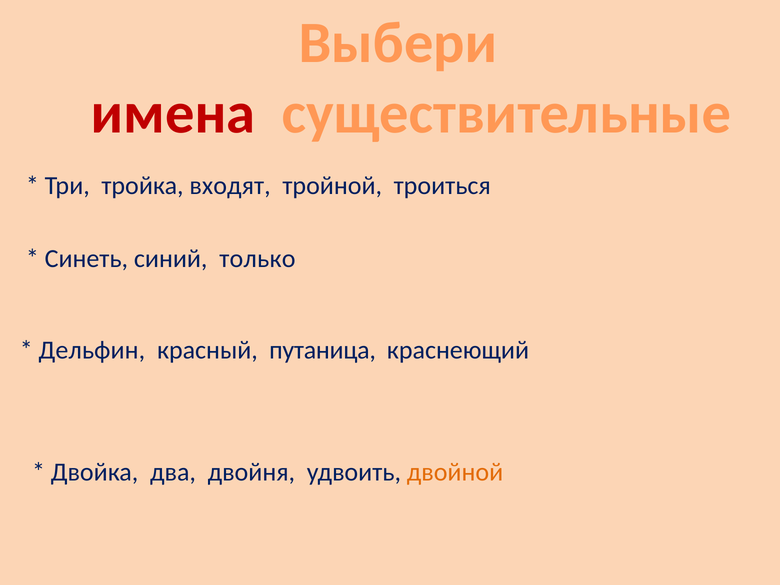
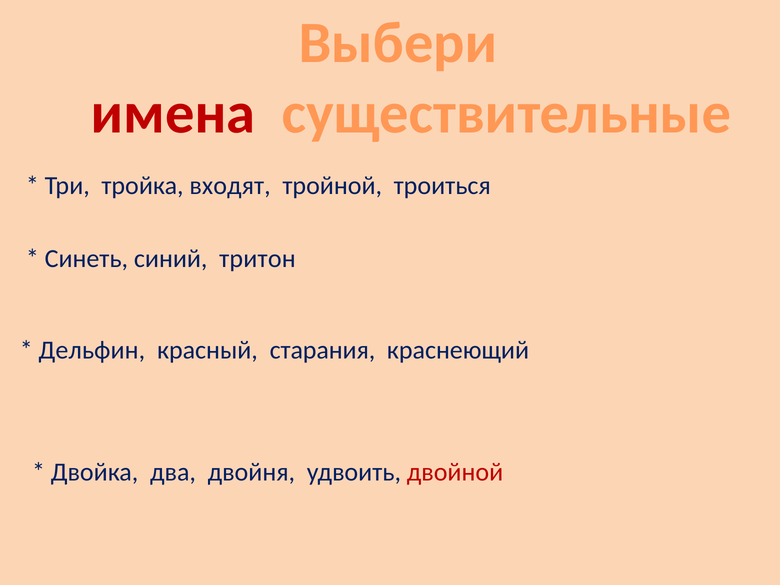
только: только -> тритон
путаница: путаница -> старания
двойной colour: orange -> red
